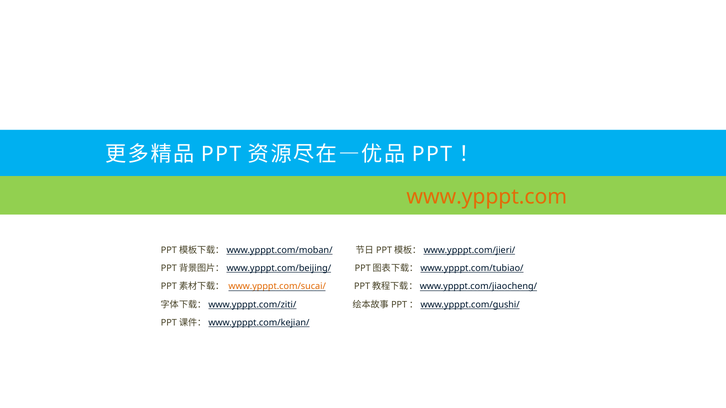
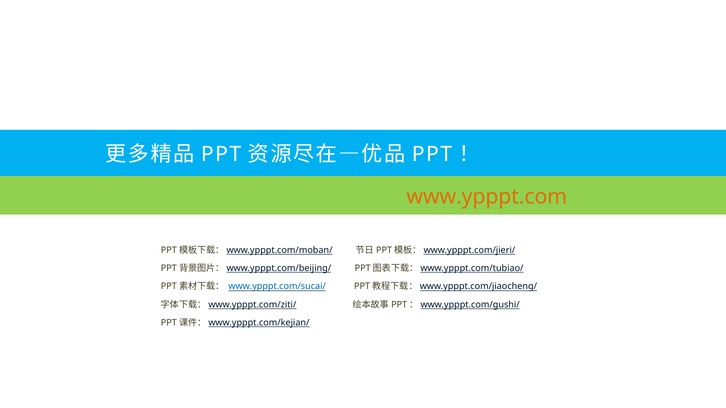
www.ypppt.com/sucai/ colour: orange -> blue
